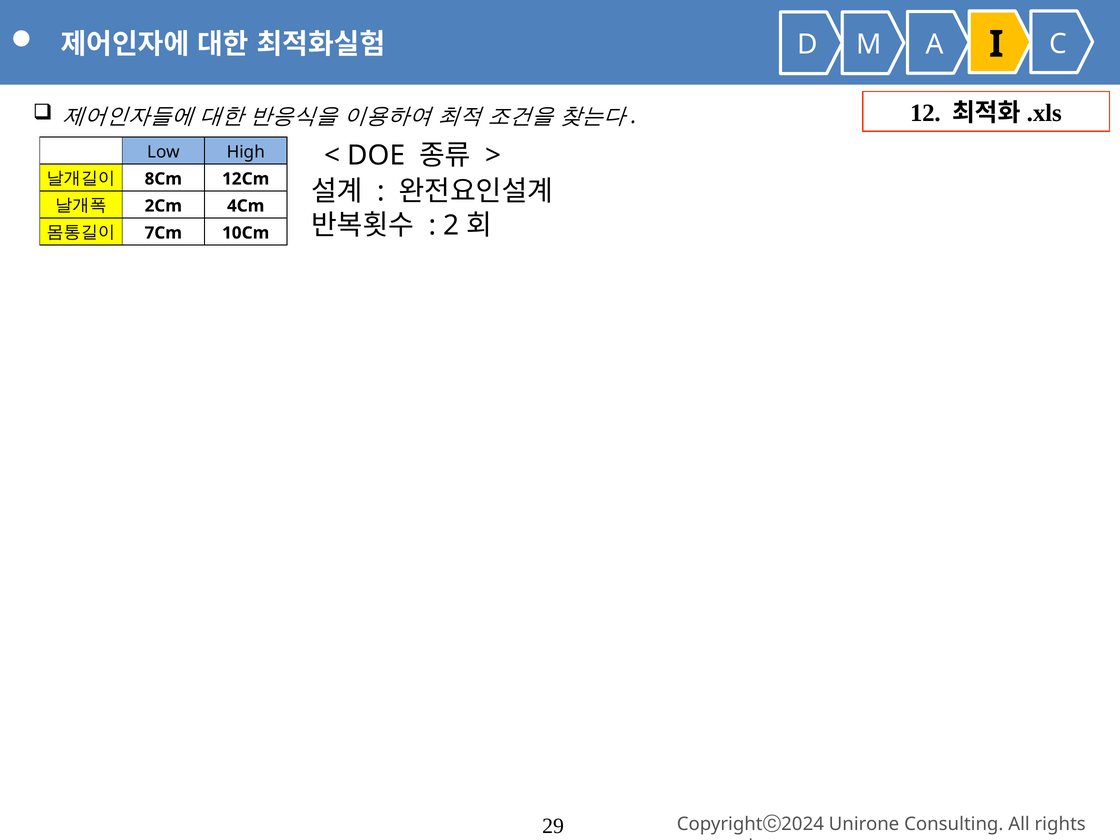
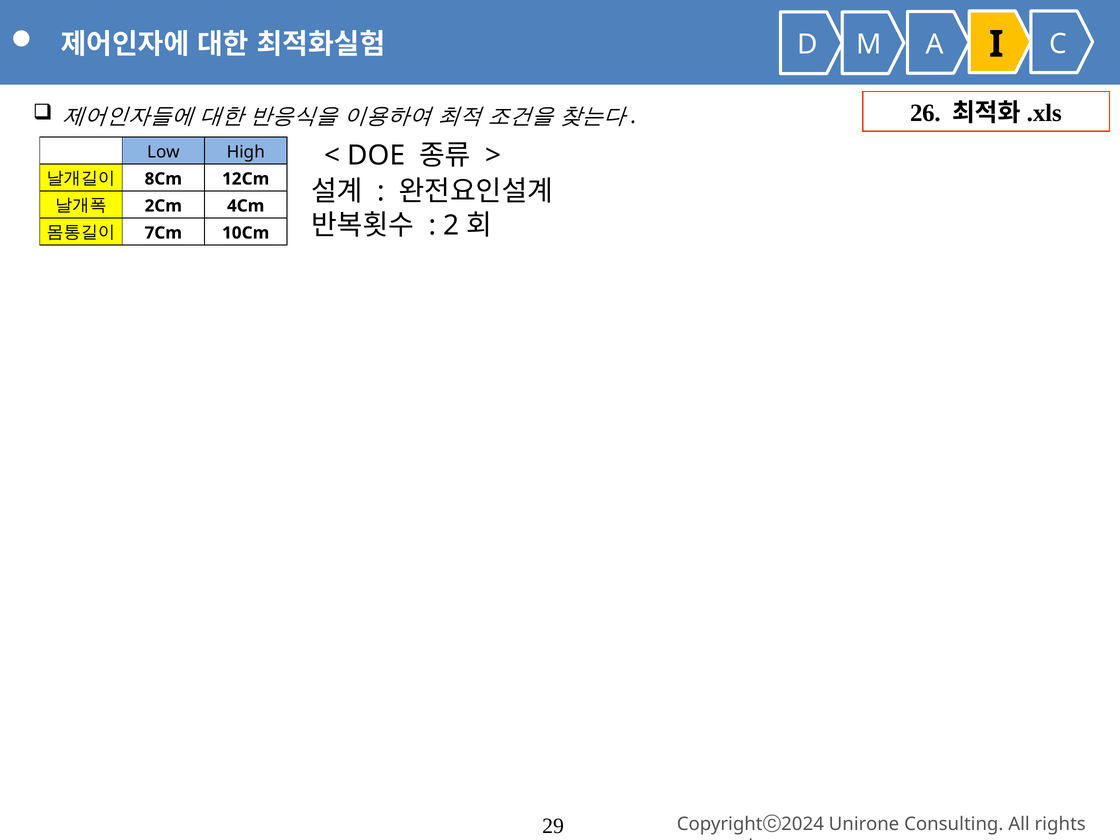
12: 12 -> 26
